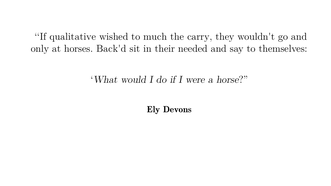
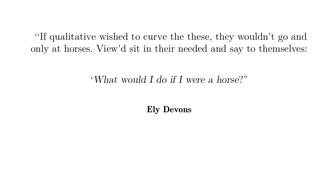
much: much -> curve
carry: carry -> these
Back'd: Back'd -> View'd
